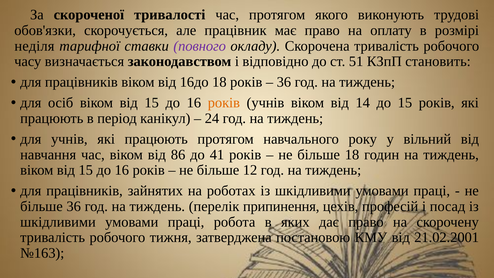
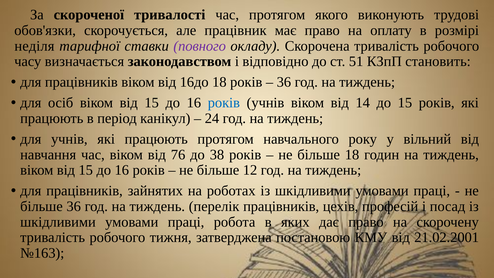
років at (224, 103) colour: orange -> blue
86: 86 -> 76
41: 41 -> 38
перелік припинення: припинення -> працівників
